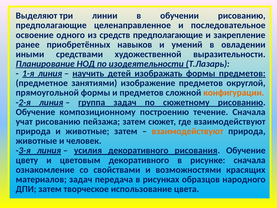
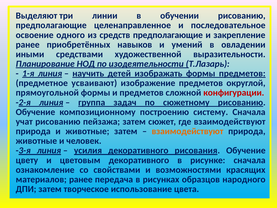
занятиями: занятиями -> усваивают
конфигурации colour: orange -> red
течение: течение -> систему
материалов задач: задач -> ранее
